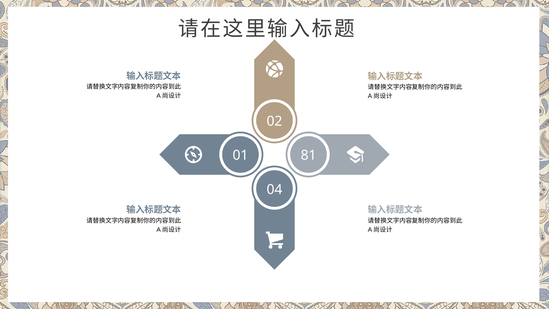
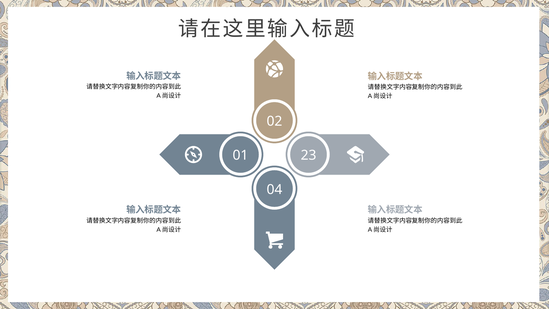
81: 81 -> 23
